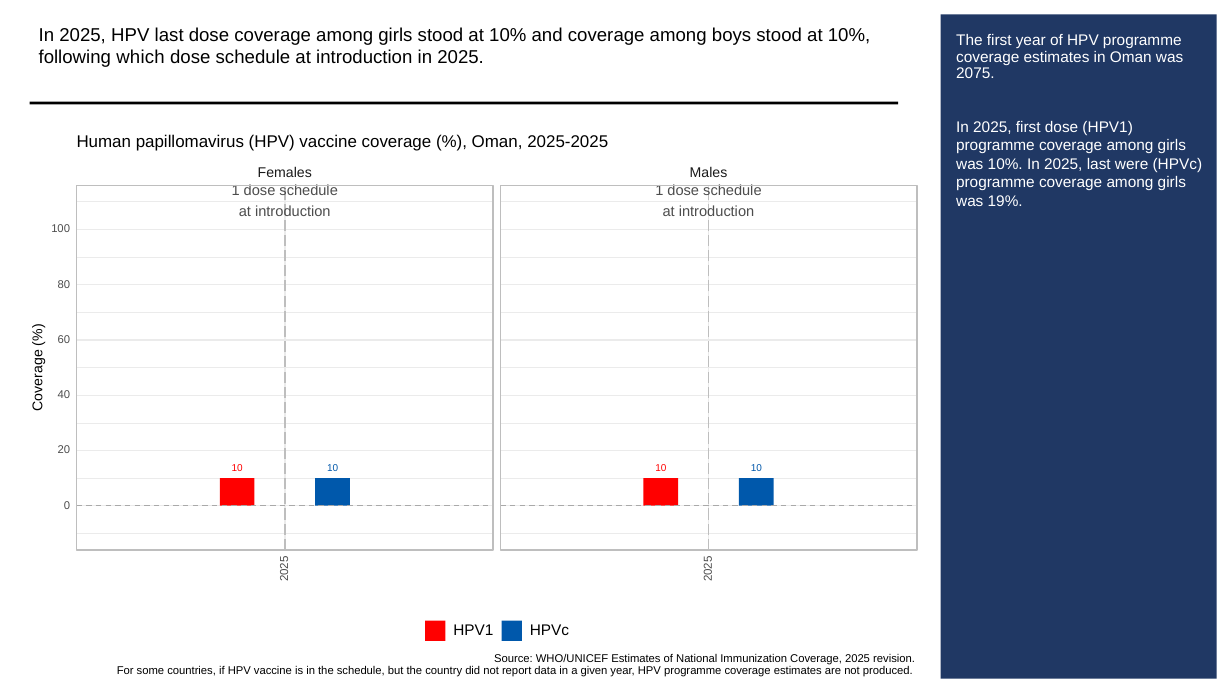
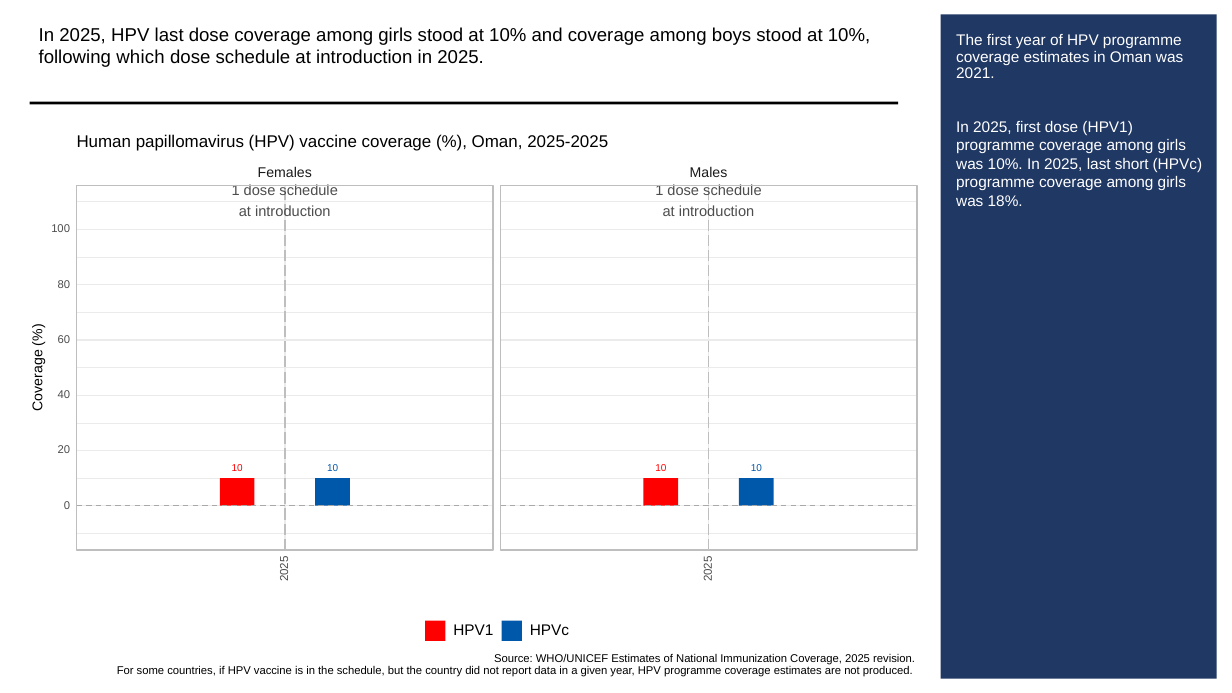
2075: 2075 -> 2021
were: were -> short
19%: 19% -> 18%
